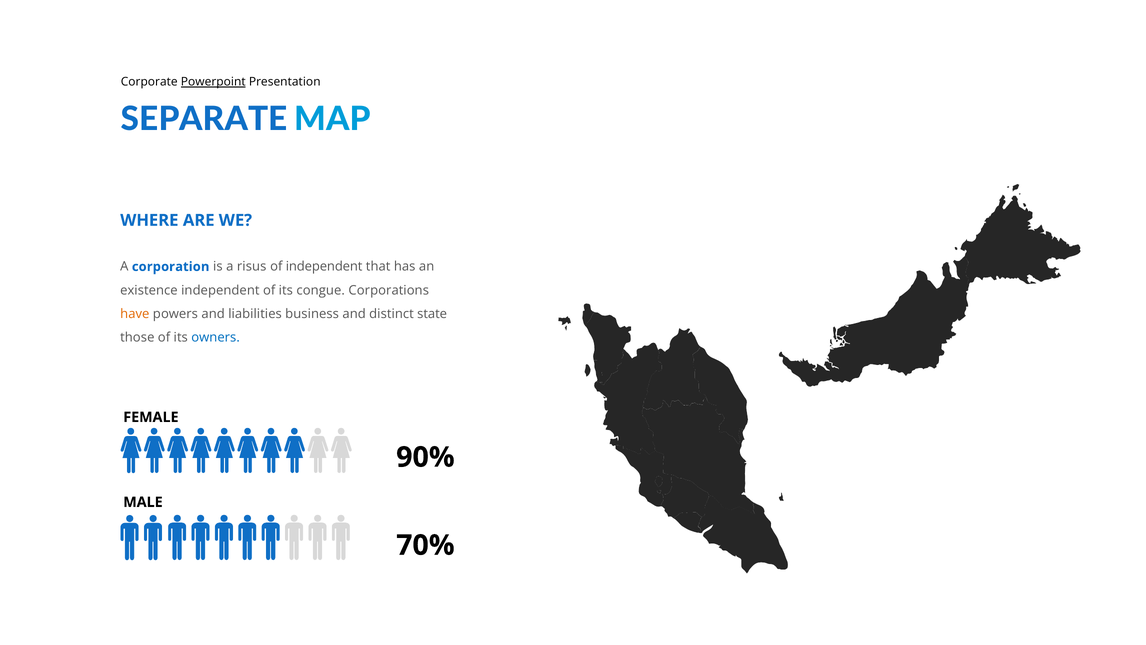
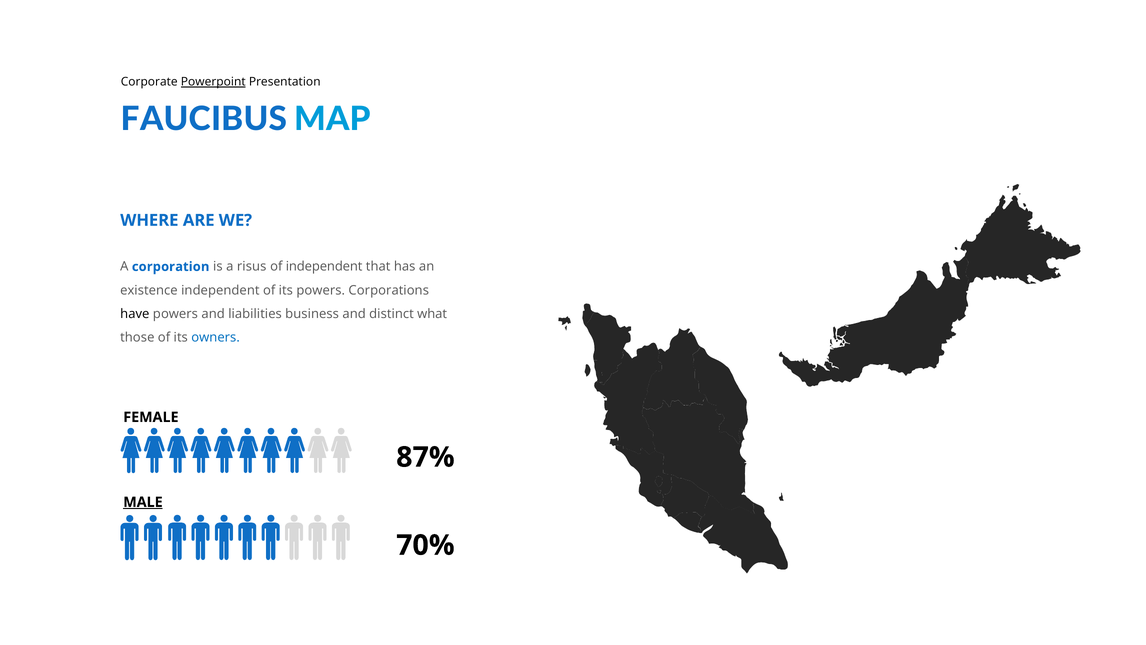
SEPARATE: SEPARATE -> FAUCIBUS
its congue: congue -> powers
have colour: orange -> black
state: state -> what
90%: 90% -> 87%
MALE underline: none -> present
